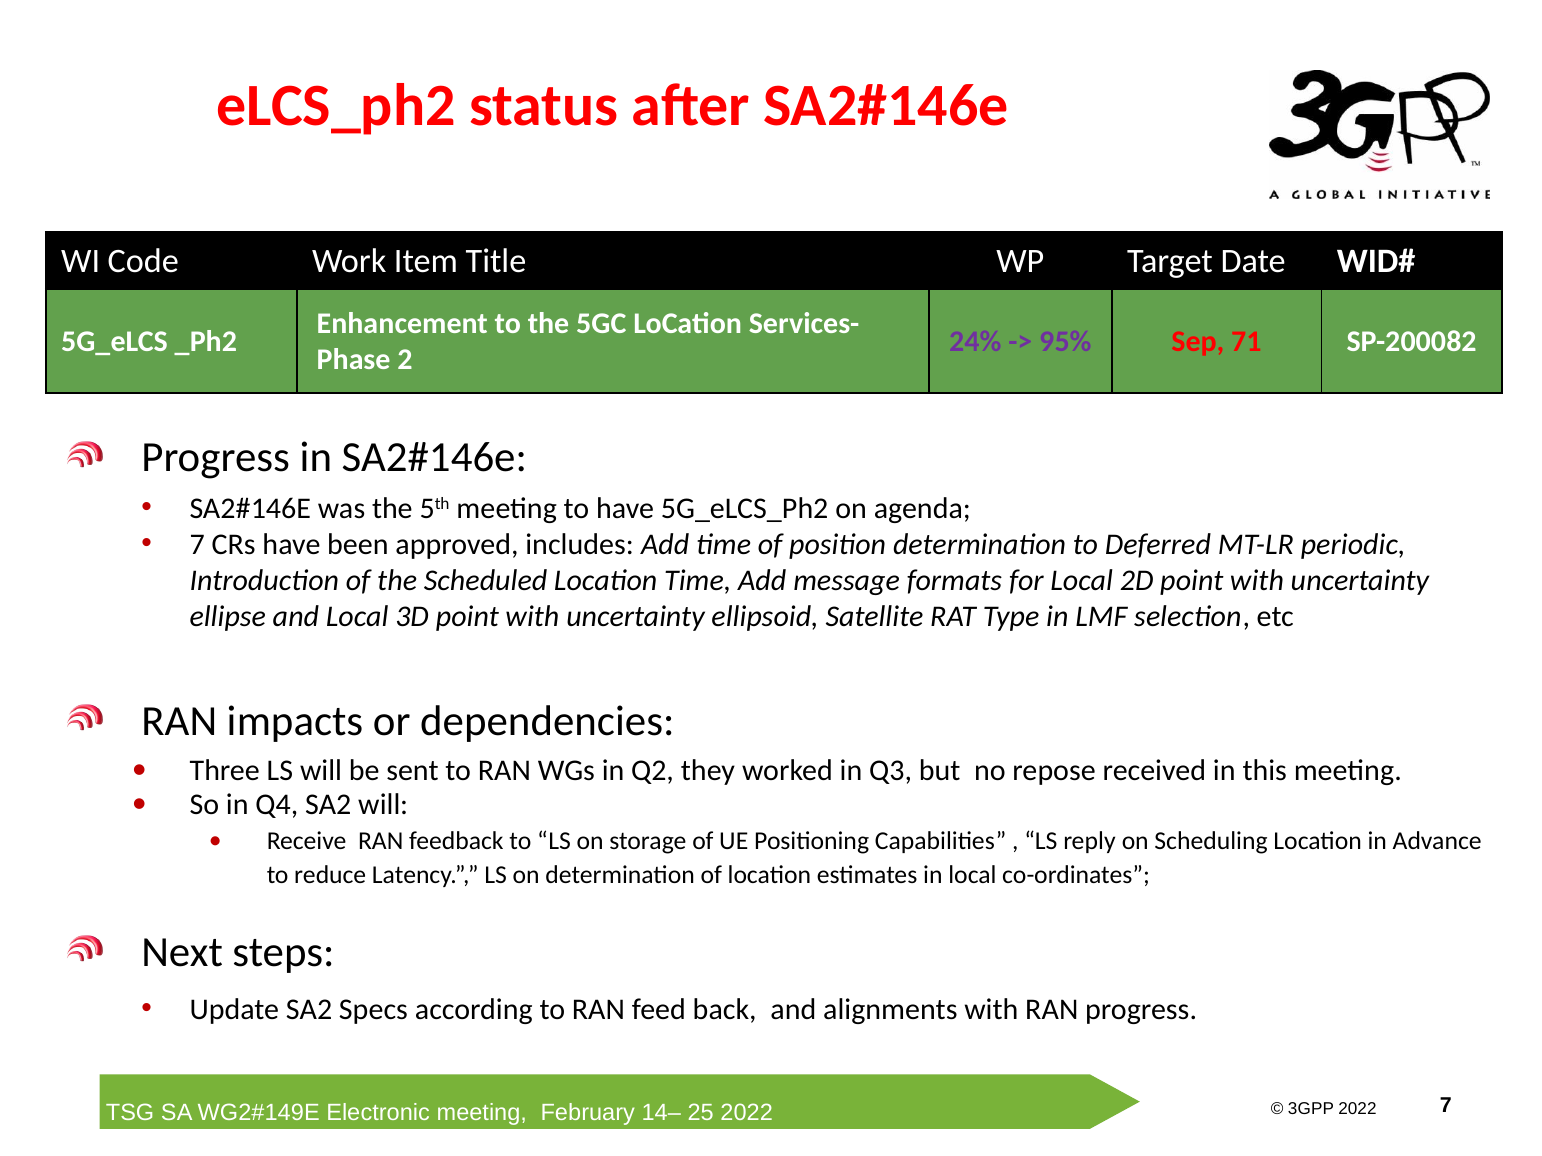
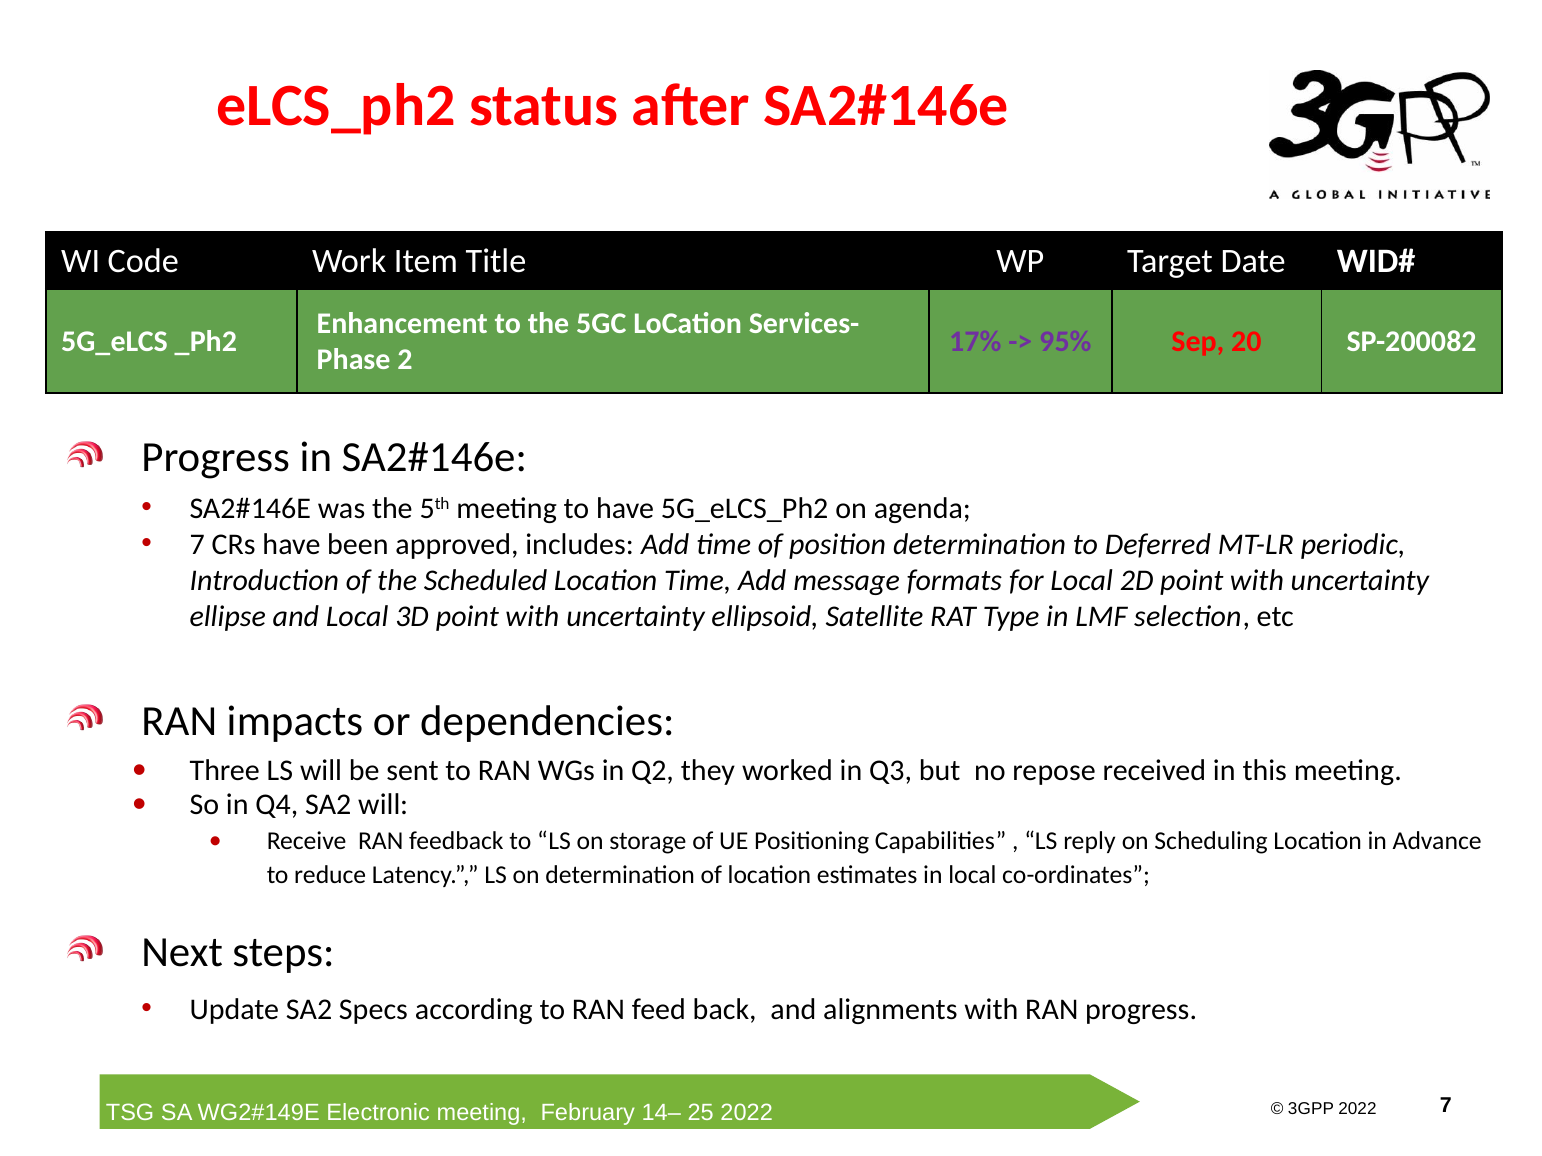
24%: 24% -> 17%
71: 71 -> 20
